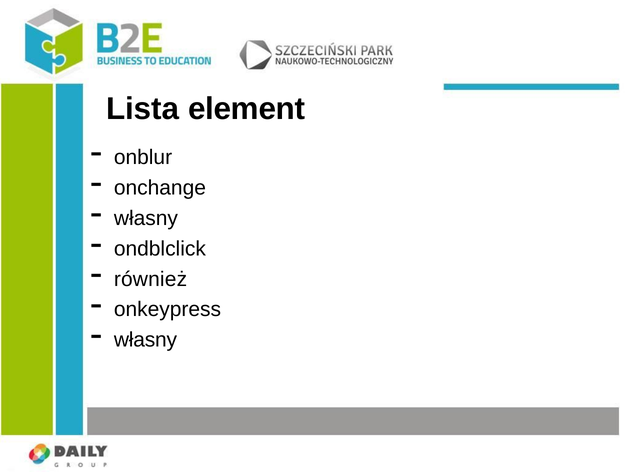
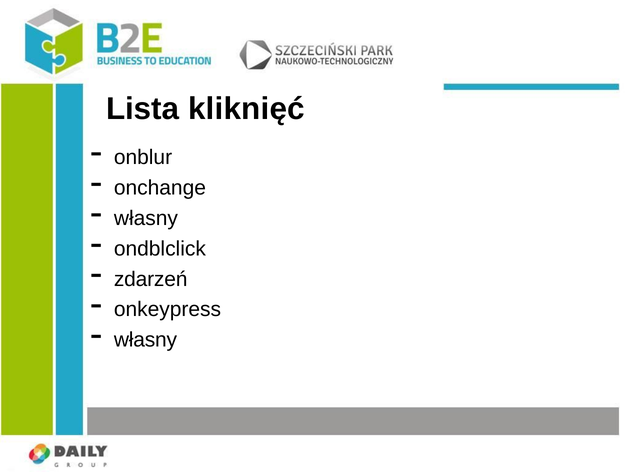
element: element -> kliknięć
również: również -> zdarzeń
